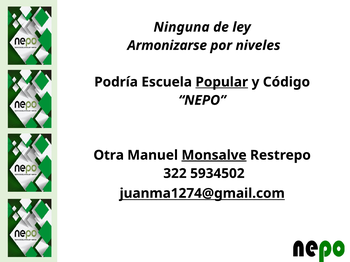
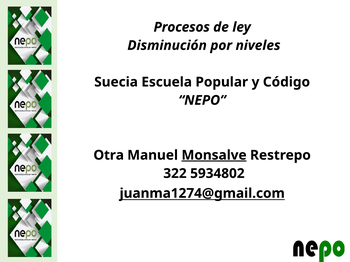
Ninguna: Ninguna -> Procesos
Armonizarse: Armonizarse -> Disminución
Podría: Podría -> Suecia
Popular underline: present -> none
5934502: 5934502 -> 5934802
